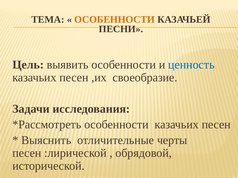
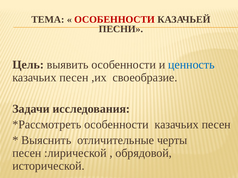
ОСОБЕННОСТИ at (115, 20) colour: orange -> red
